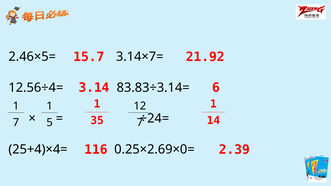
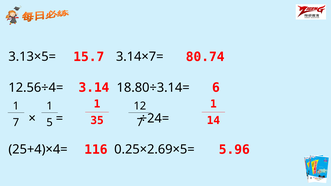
21.92: 21.92 -> 80.74
2.46×5=: 2.46×5= -> 3.13×5=
83.83÷3.14=: 83.83÷3.14= -> 18.80÷3.14=
2.39: 2.39 -> 5.96
0.25×2.69×0=: 0.25×2.69×0= -> 0.25×2.69×5=
